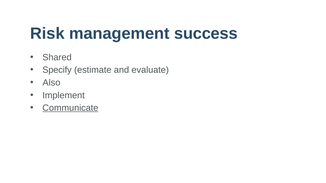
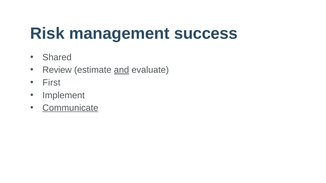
Specify: Specify -> Review
and underline: none -> present
Also: Also -> First
